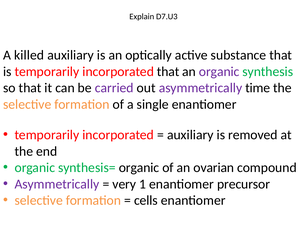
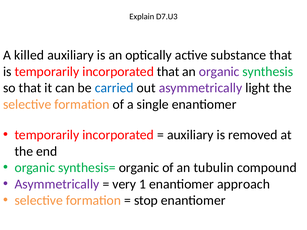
carried colour: purple -> blue
time: time -> light
ovarian: ovarian -> tubulin
precursor: precursor -> approach
cells: cells -> stop
